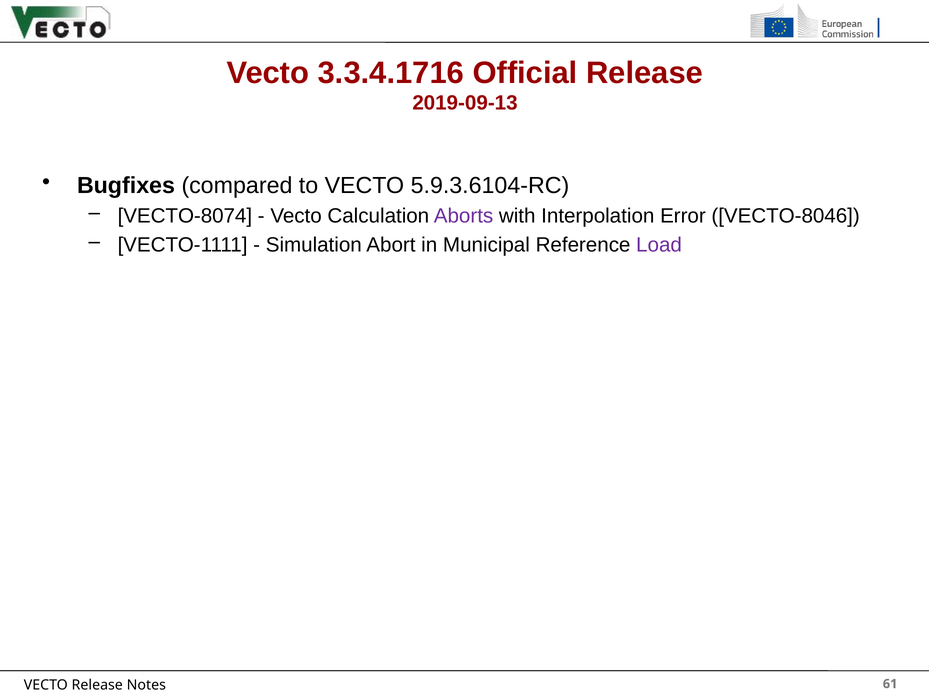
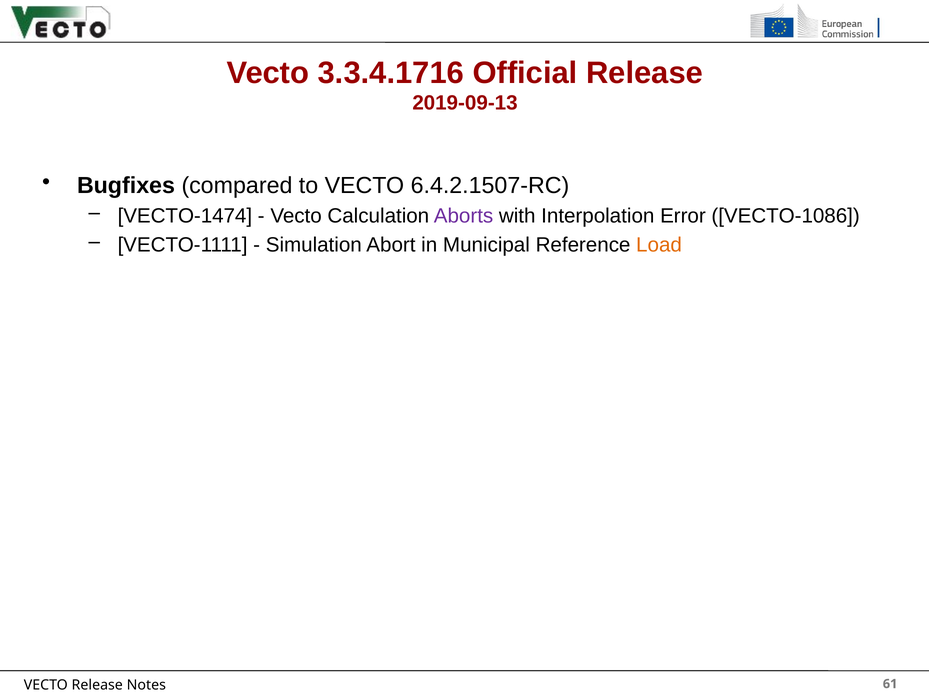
5.9.3.6104-RC: 5.9.3.6104-RC -> 6.4.2.1507-RC
VECTO-8074: VECTO-8074 -> VECTO-1474
VECTO-8046: VECTO-8046 -> VECTO-1086
Load colour: purple -> orange
